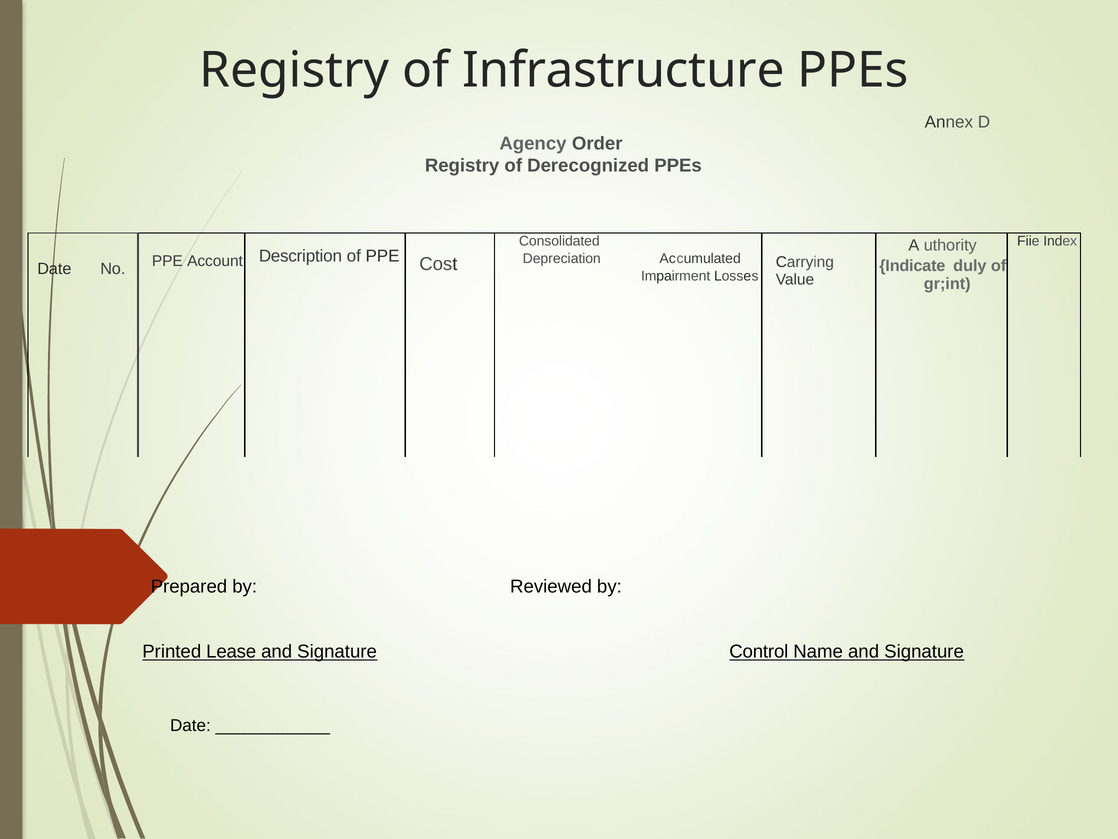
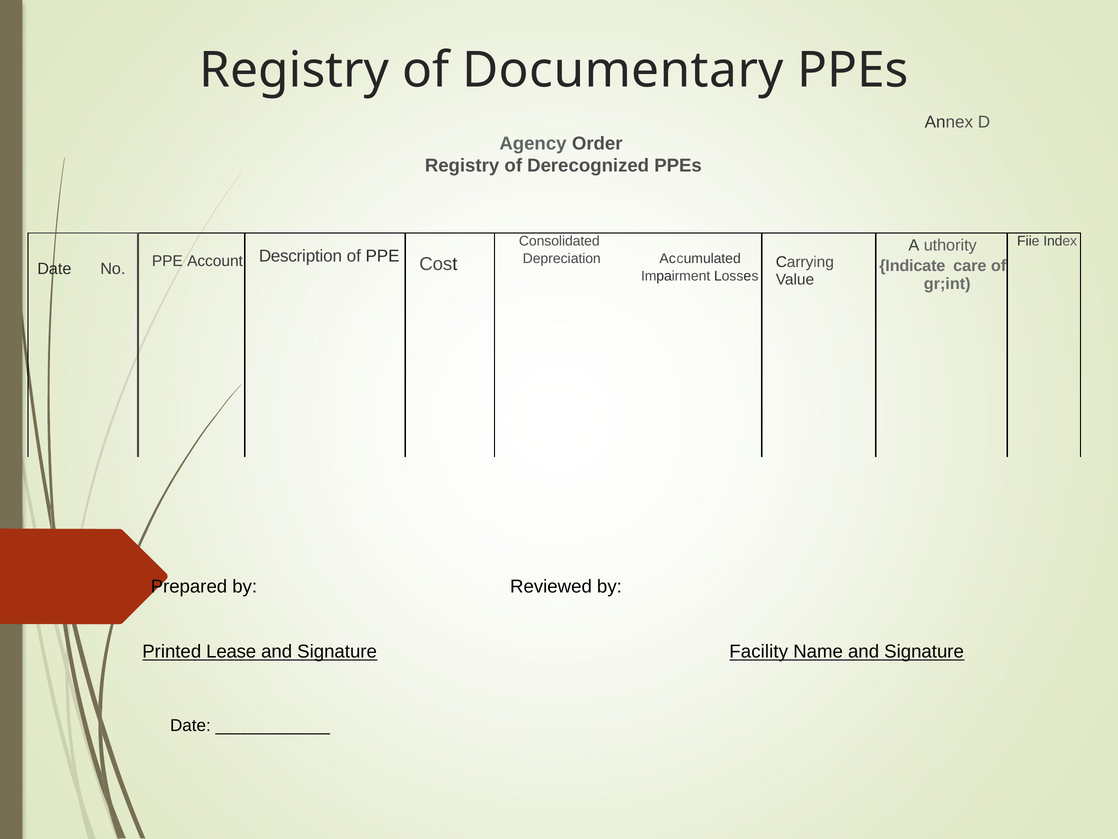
Infrastructure: Infrastructure -> Documentary
duly: duly -> care
Control: Control -> Facility
